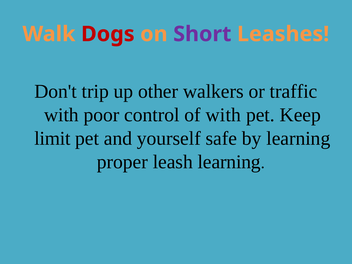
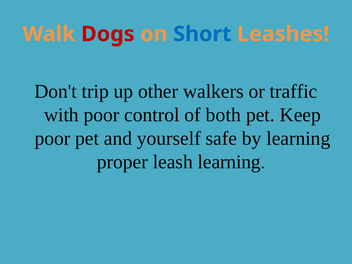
Short colour: purple -> blue
of with: with -> both
limit at (52, 138): limit -> poor
